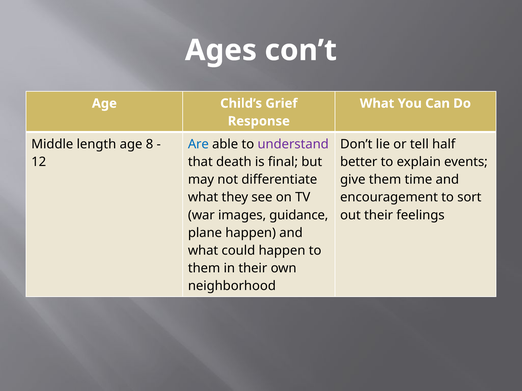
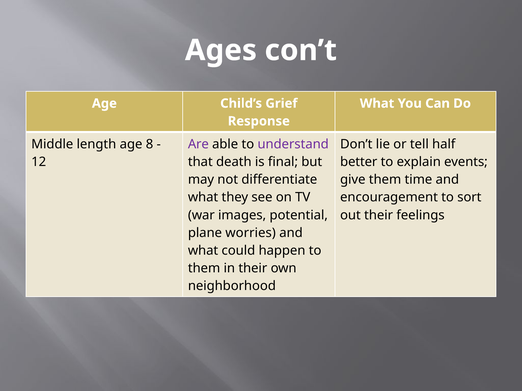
Are colour: blue -> purple
guidance: guidance -> potential
plane happen: happen -> worries
